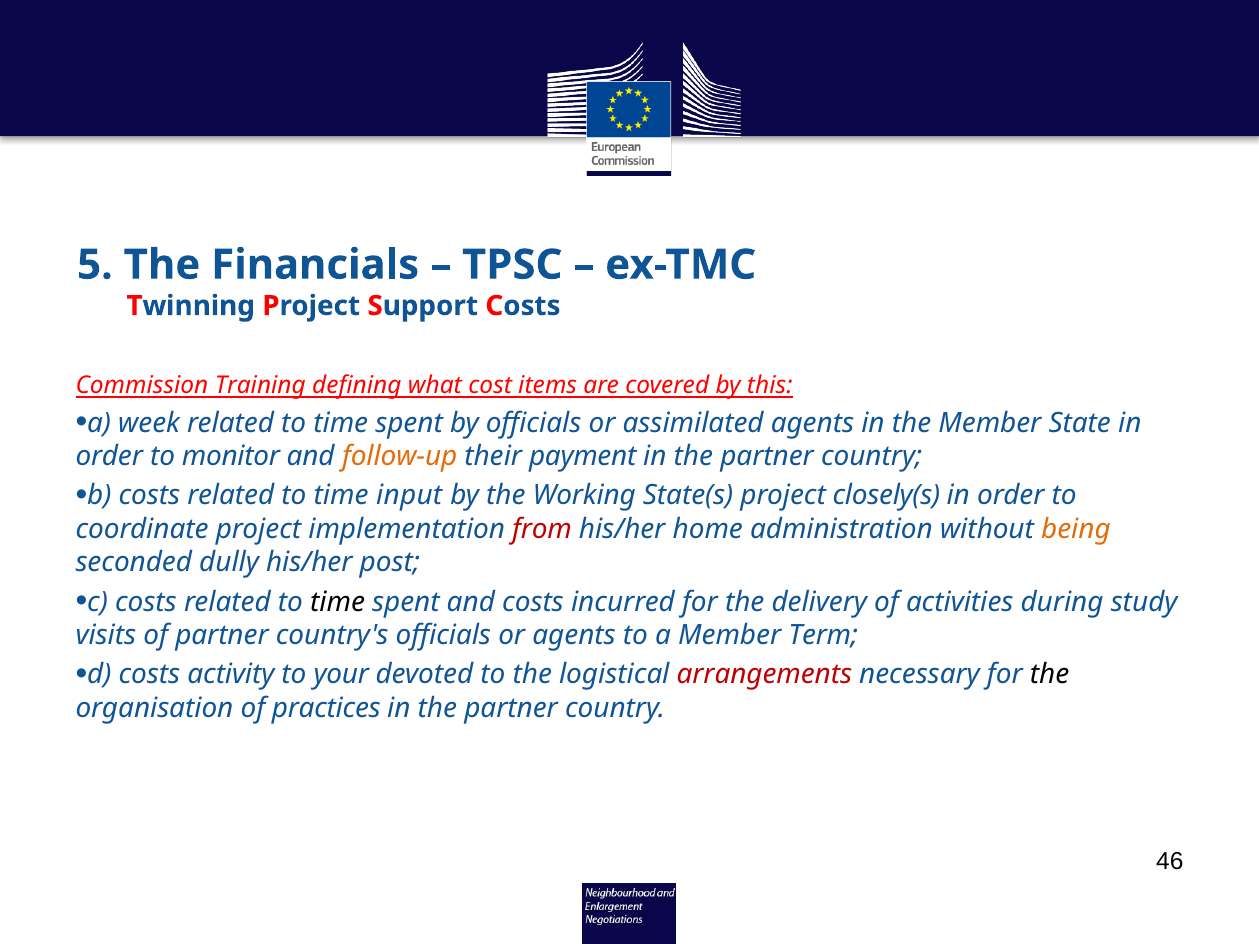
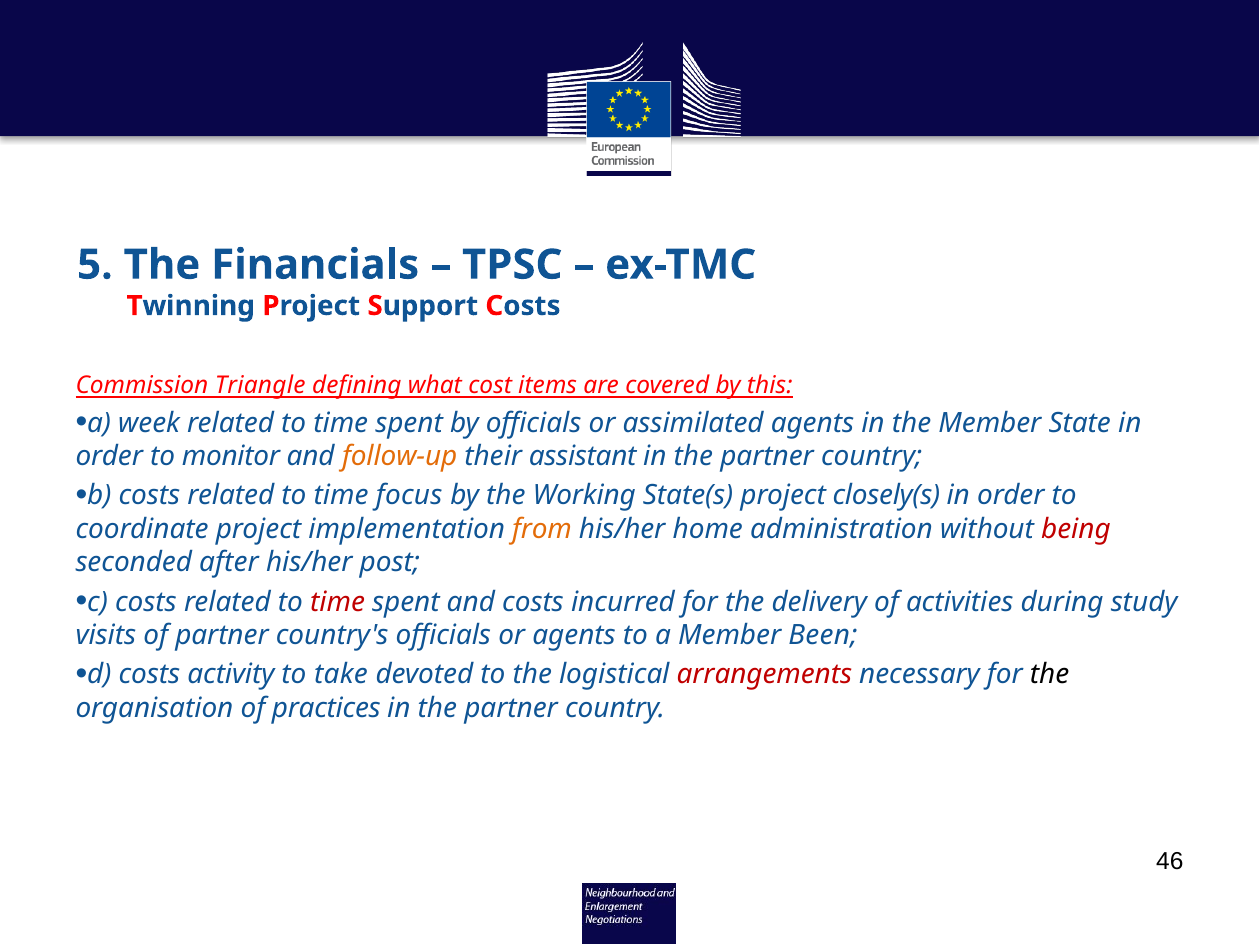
Training: Training -> Triangle
payment: payment -> assistant
input: input -> focus
from colour: red -> orange
being colour: orange -> red
dully: dully -> after
time at (338, 602) colour: black -> red
Term: Term -> Been
your: your -> take
